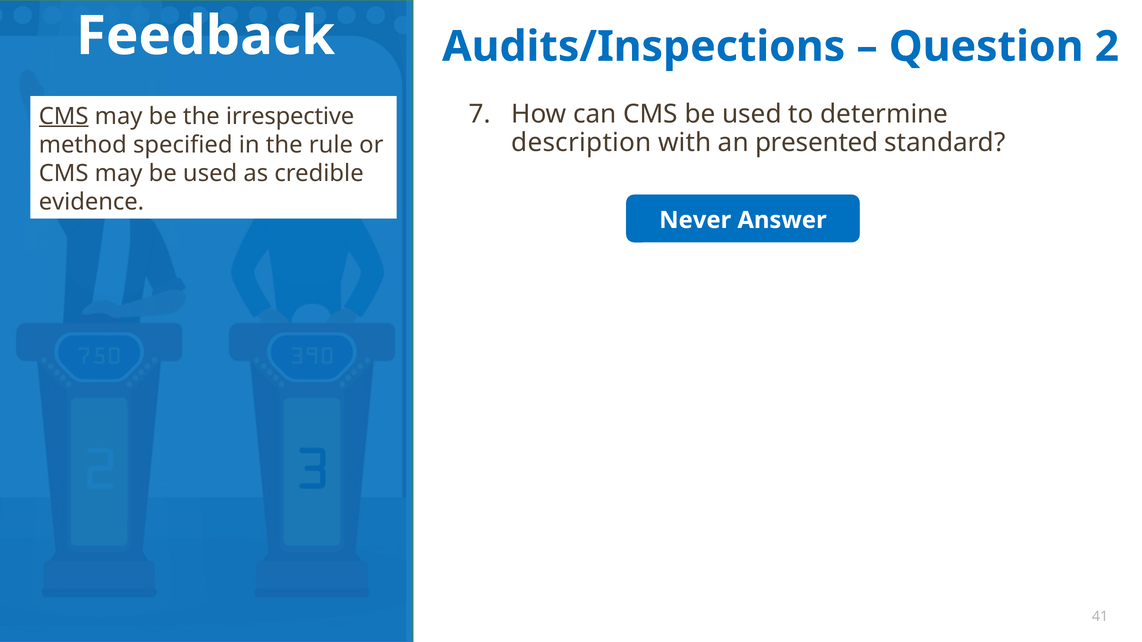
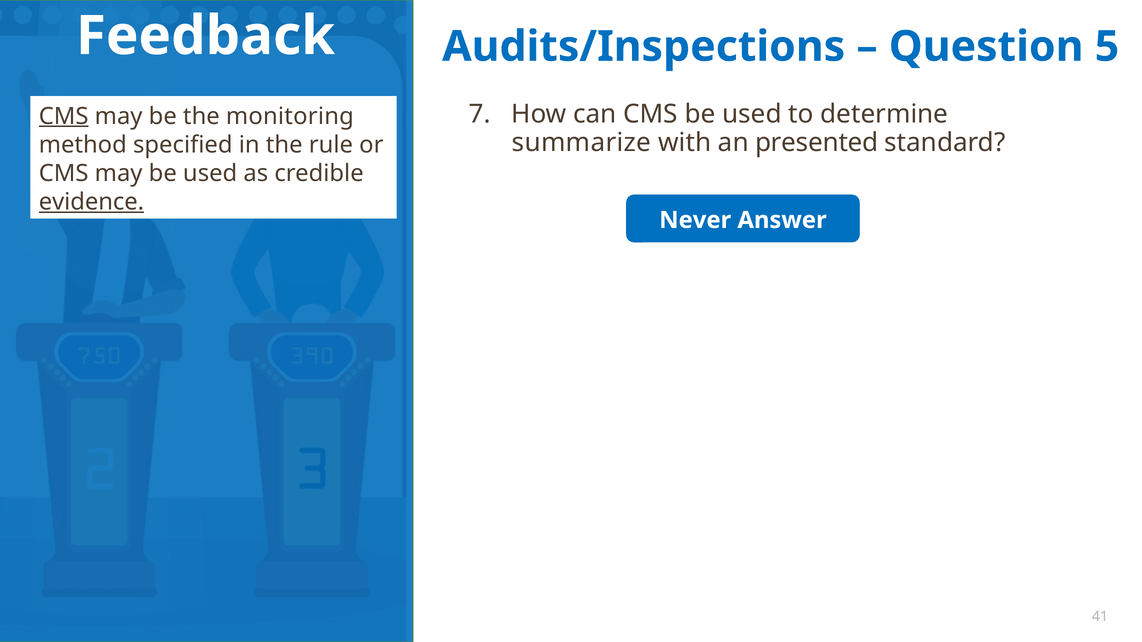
2: 2 -> 5
irrespective: irrespective -> monitoring
description: description -> summarize
evidence underline: none -> present
